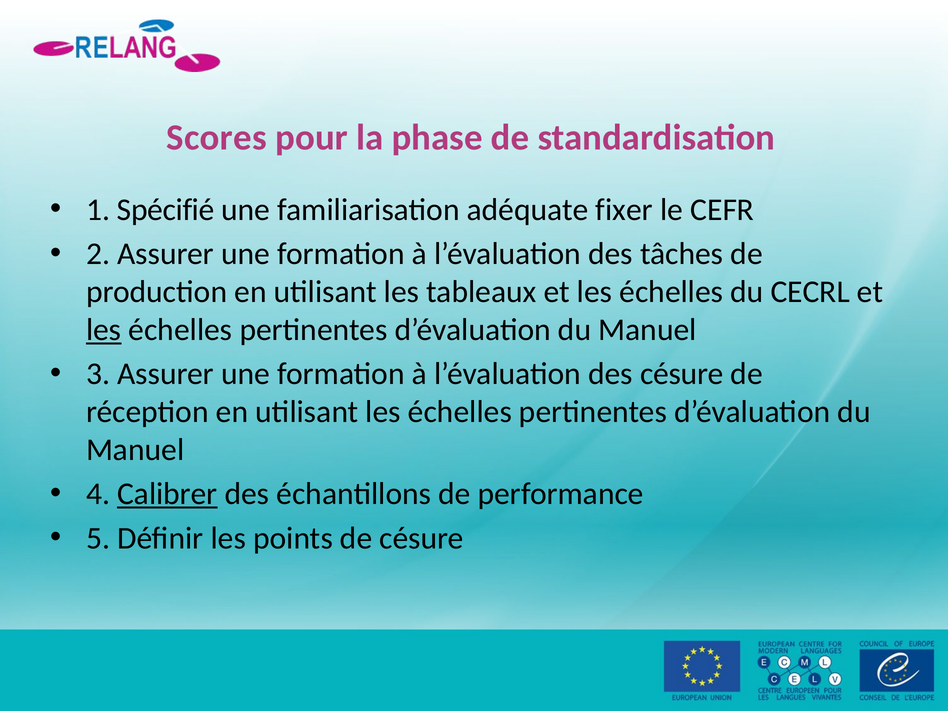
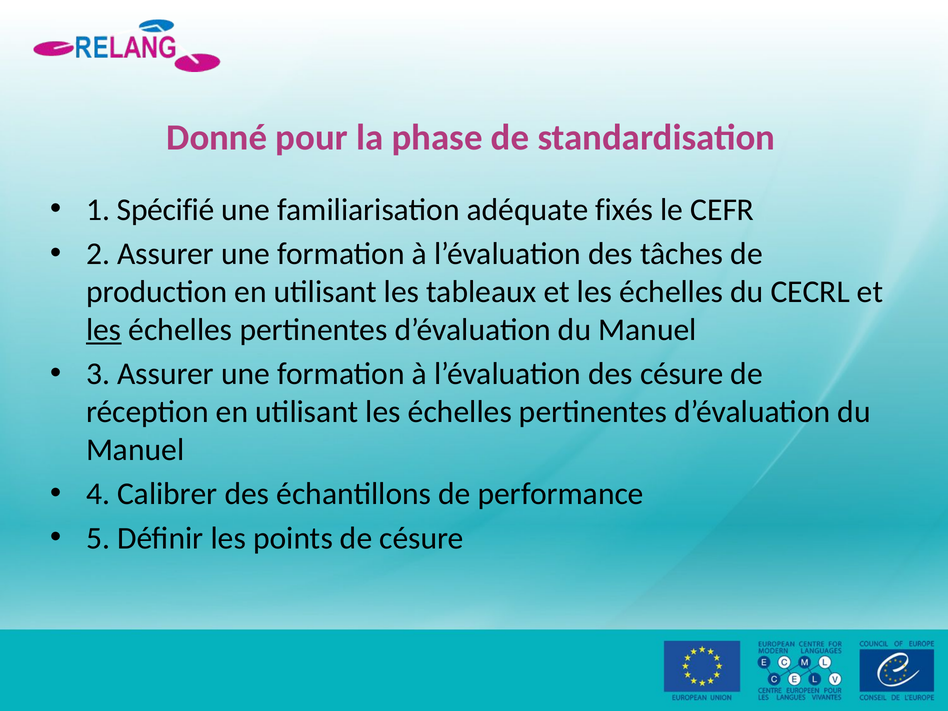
Scores: Scores -> Donné
fixer: fixer -> fixés
Calibrer underline: present -> none
